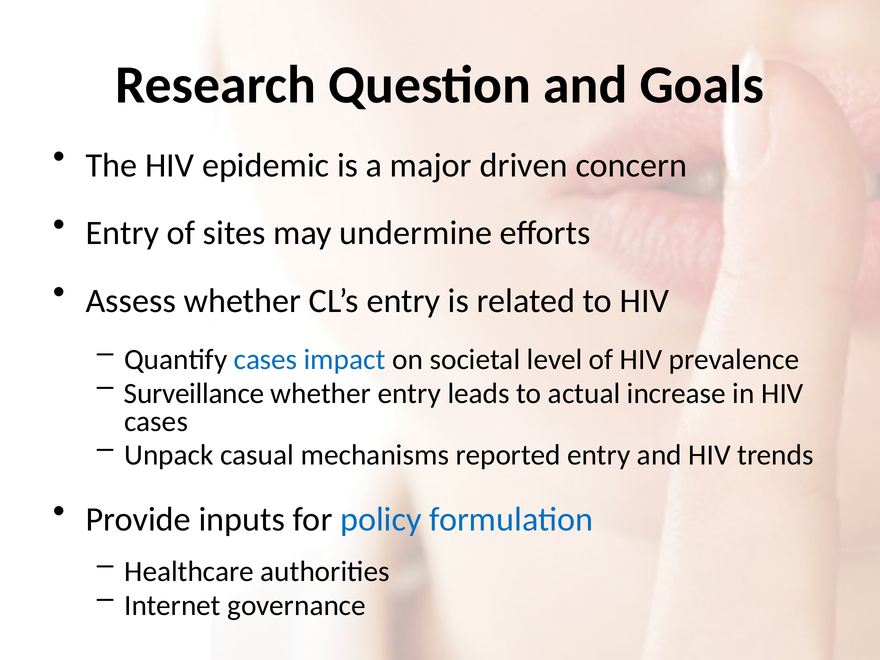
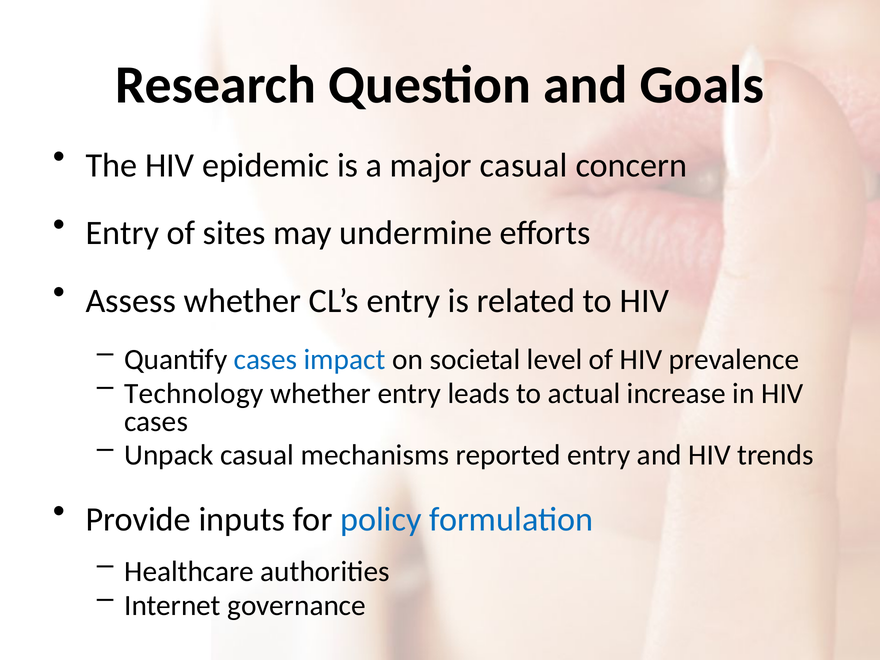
major driven: driven -> casual
Surveillance: Surveillance -> Technology
